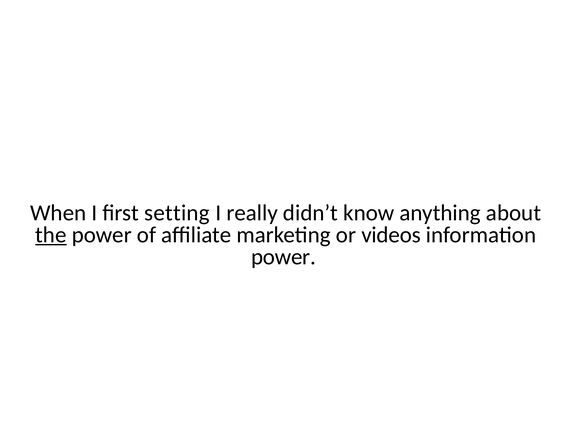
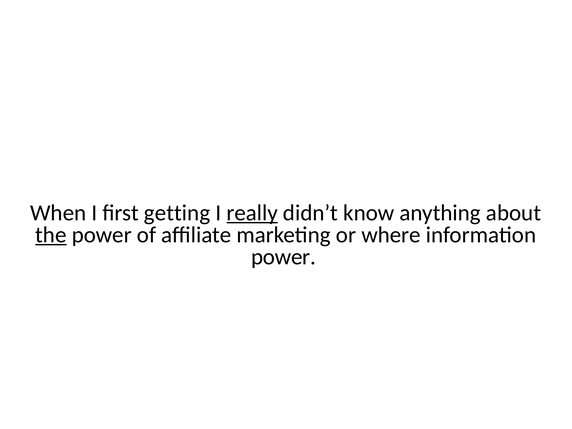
setting: setting -> getting
really underline: none -> present
videos: videos -> where
